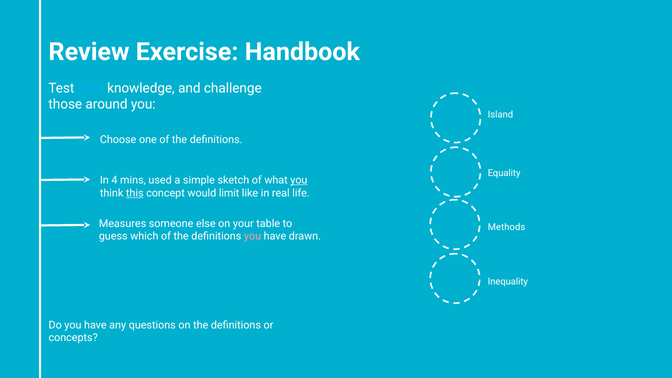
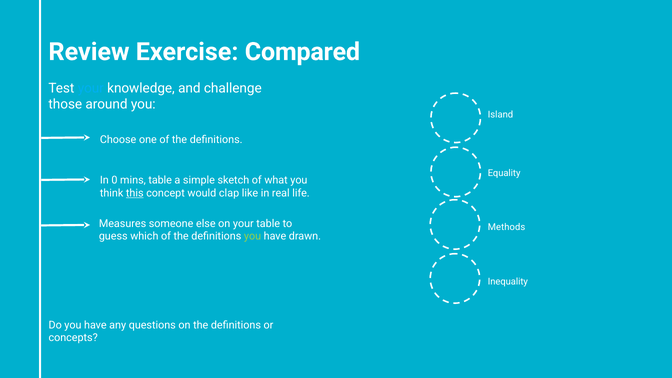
Handbook: Handbook -> Compared
4: 4 -> 0
mins used: used -> table
you at (299, 180) underline: present -> none
limit: limit -> clap
you at (253, 236) colour: pink -> light green
